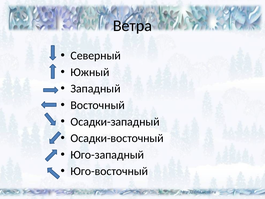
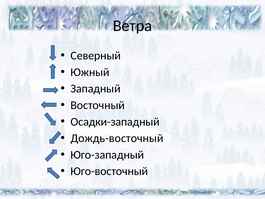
Осадки-восточный: Осадки-восточный -> Дождь-восточный
